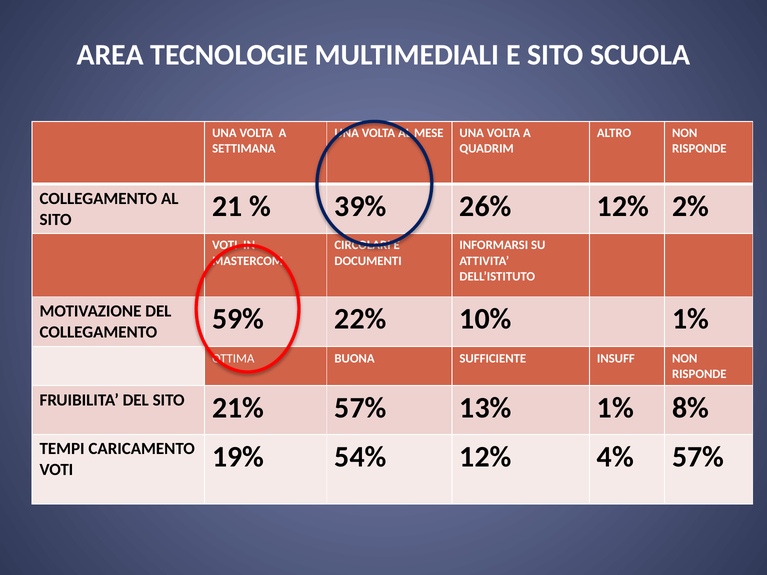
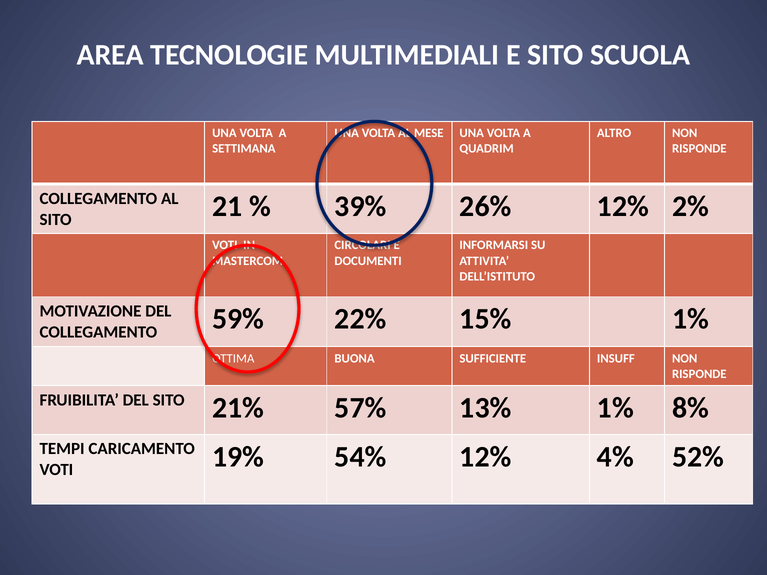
10%: 10% -> 15%
4% 57%: 57% -> 52%
